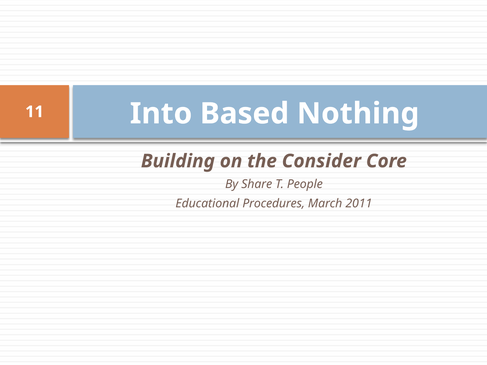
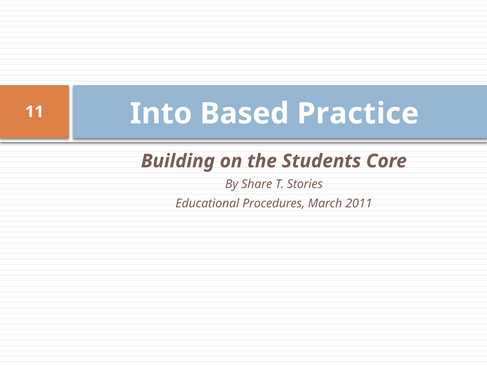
Nothing: Nothing -> Practice
Consider: Consider -> Students
People: People -> Stories
